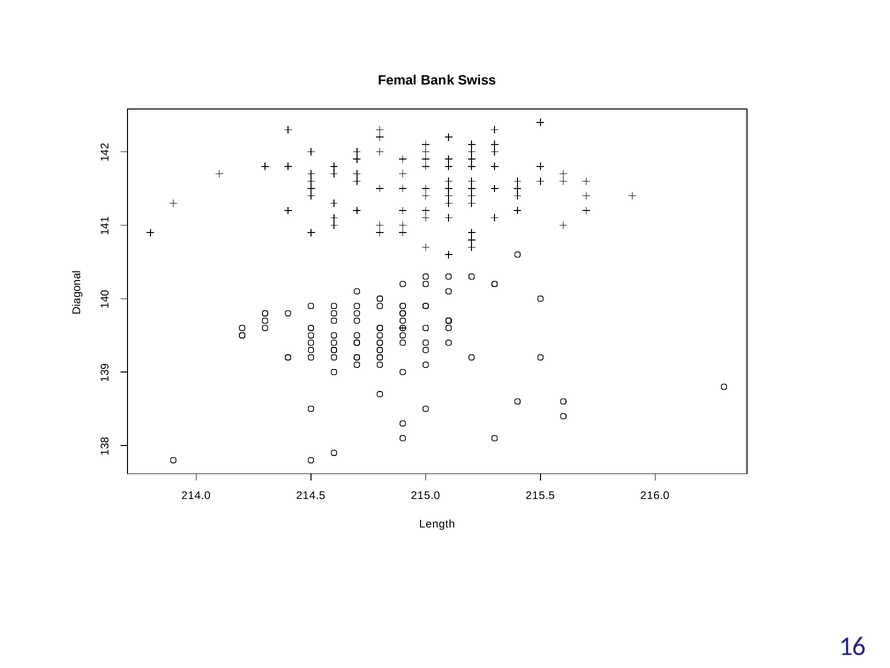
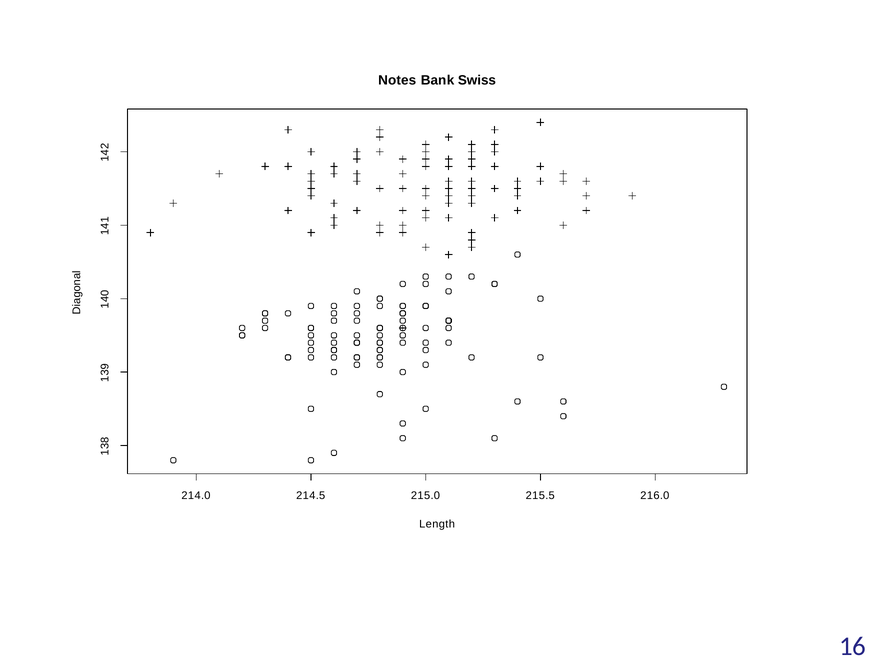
Femal: Femal -> Notes
